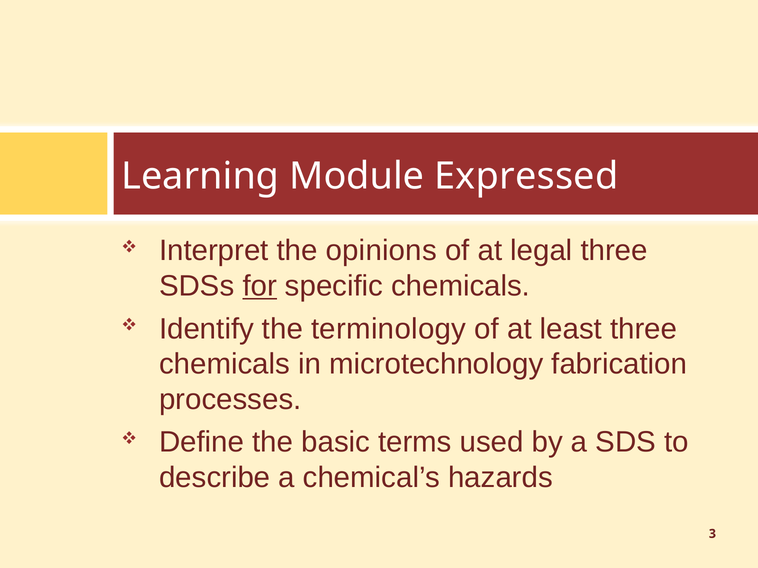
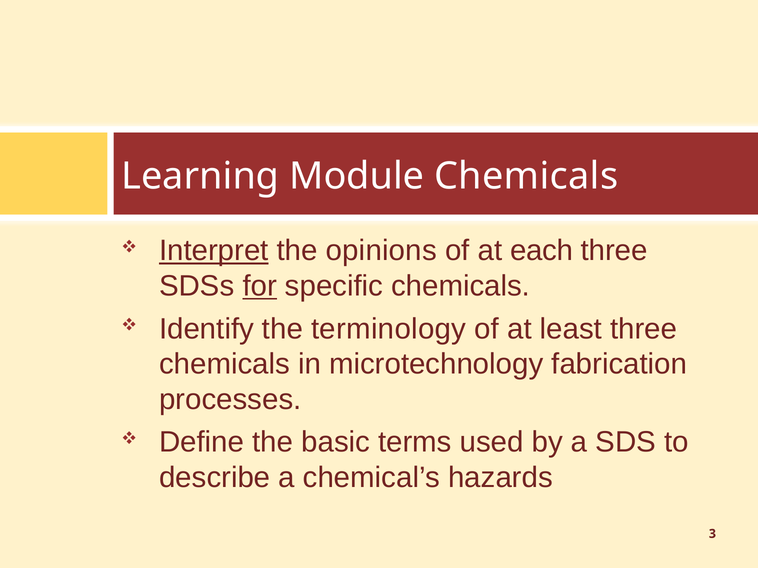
Module Expressed: Expressed -> Chemicals
Interpret underline: none -> present
legal: legal -> each
